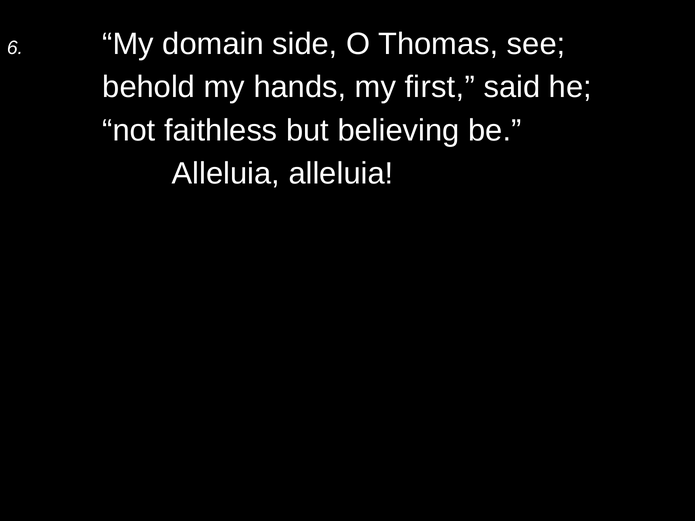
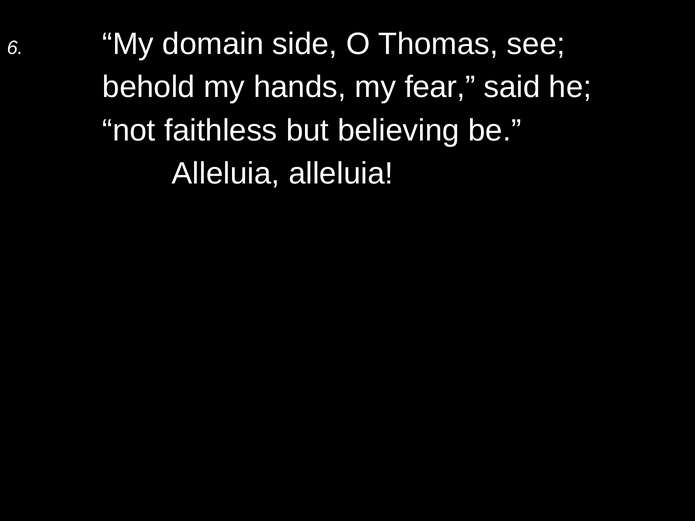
first: first -> fear
